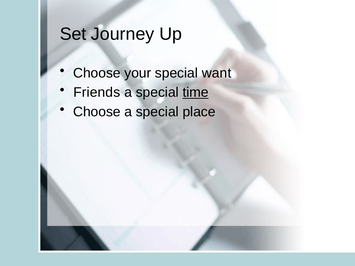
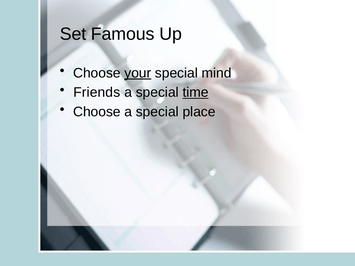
Journey: Journey -> Famous
your underline: none -> present
want: want -> mind
